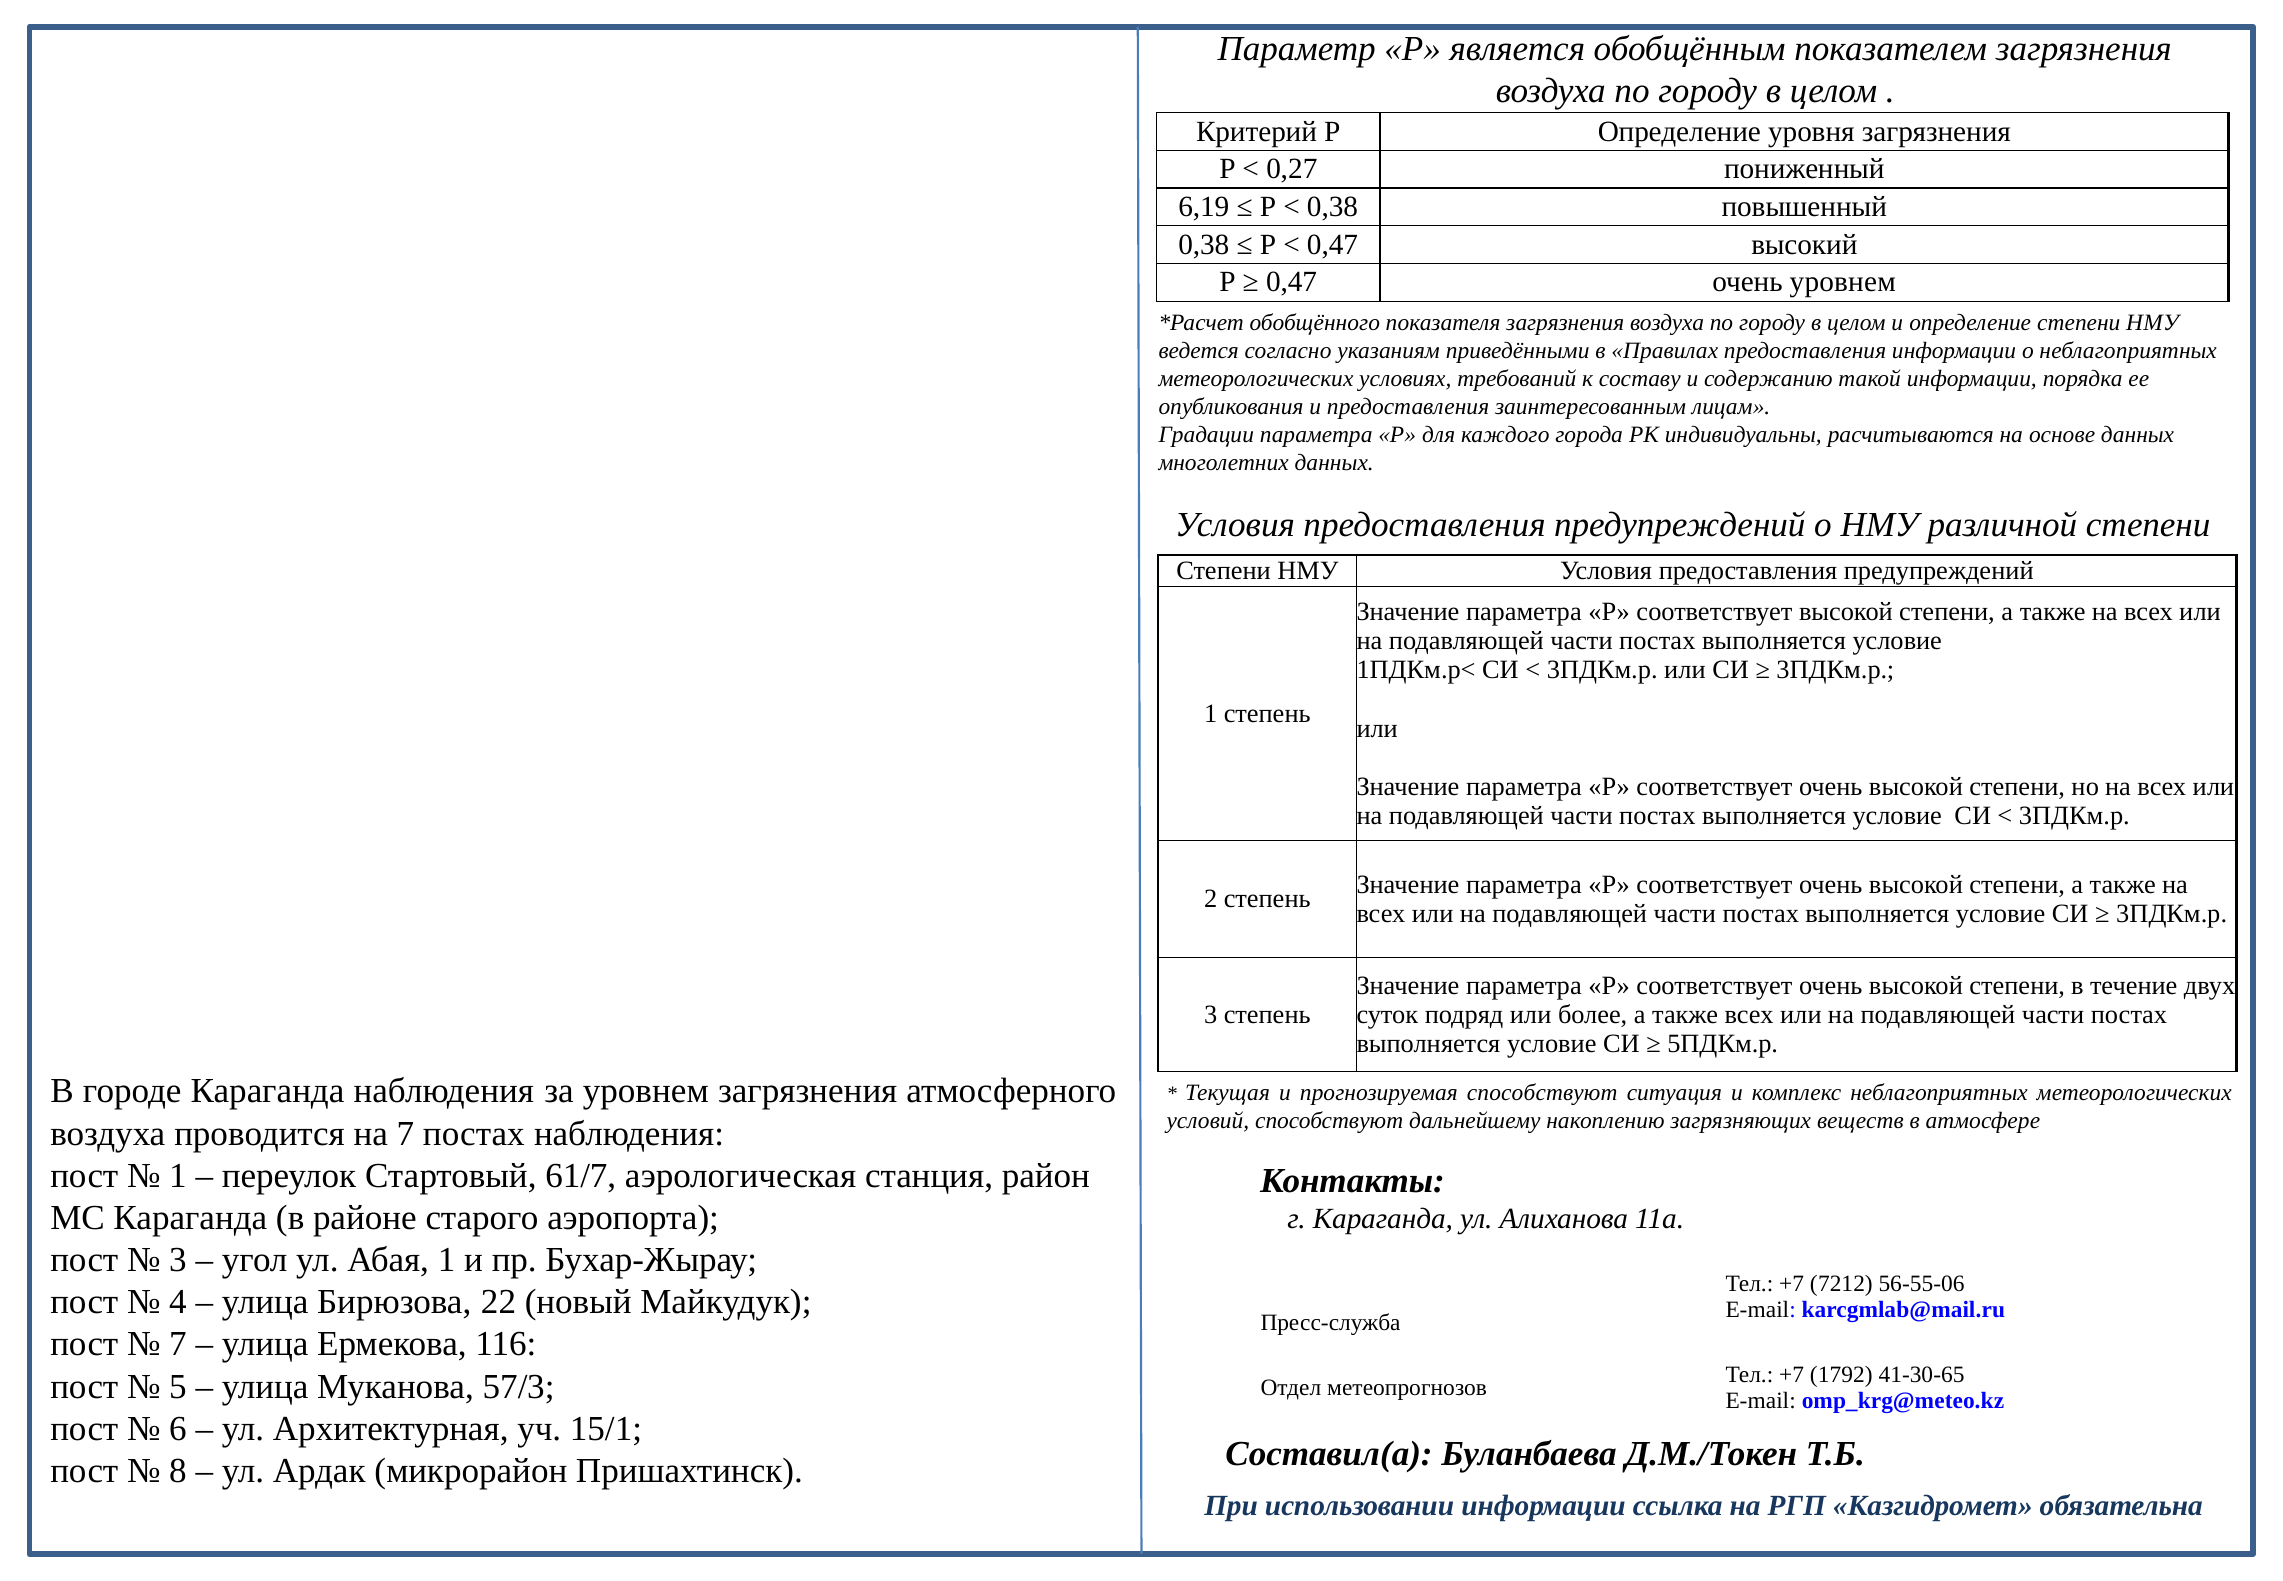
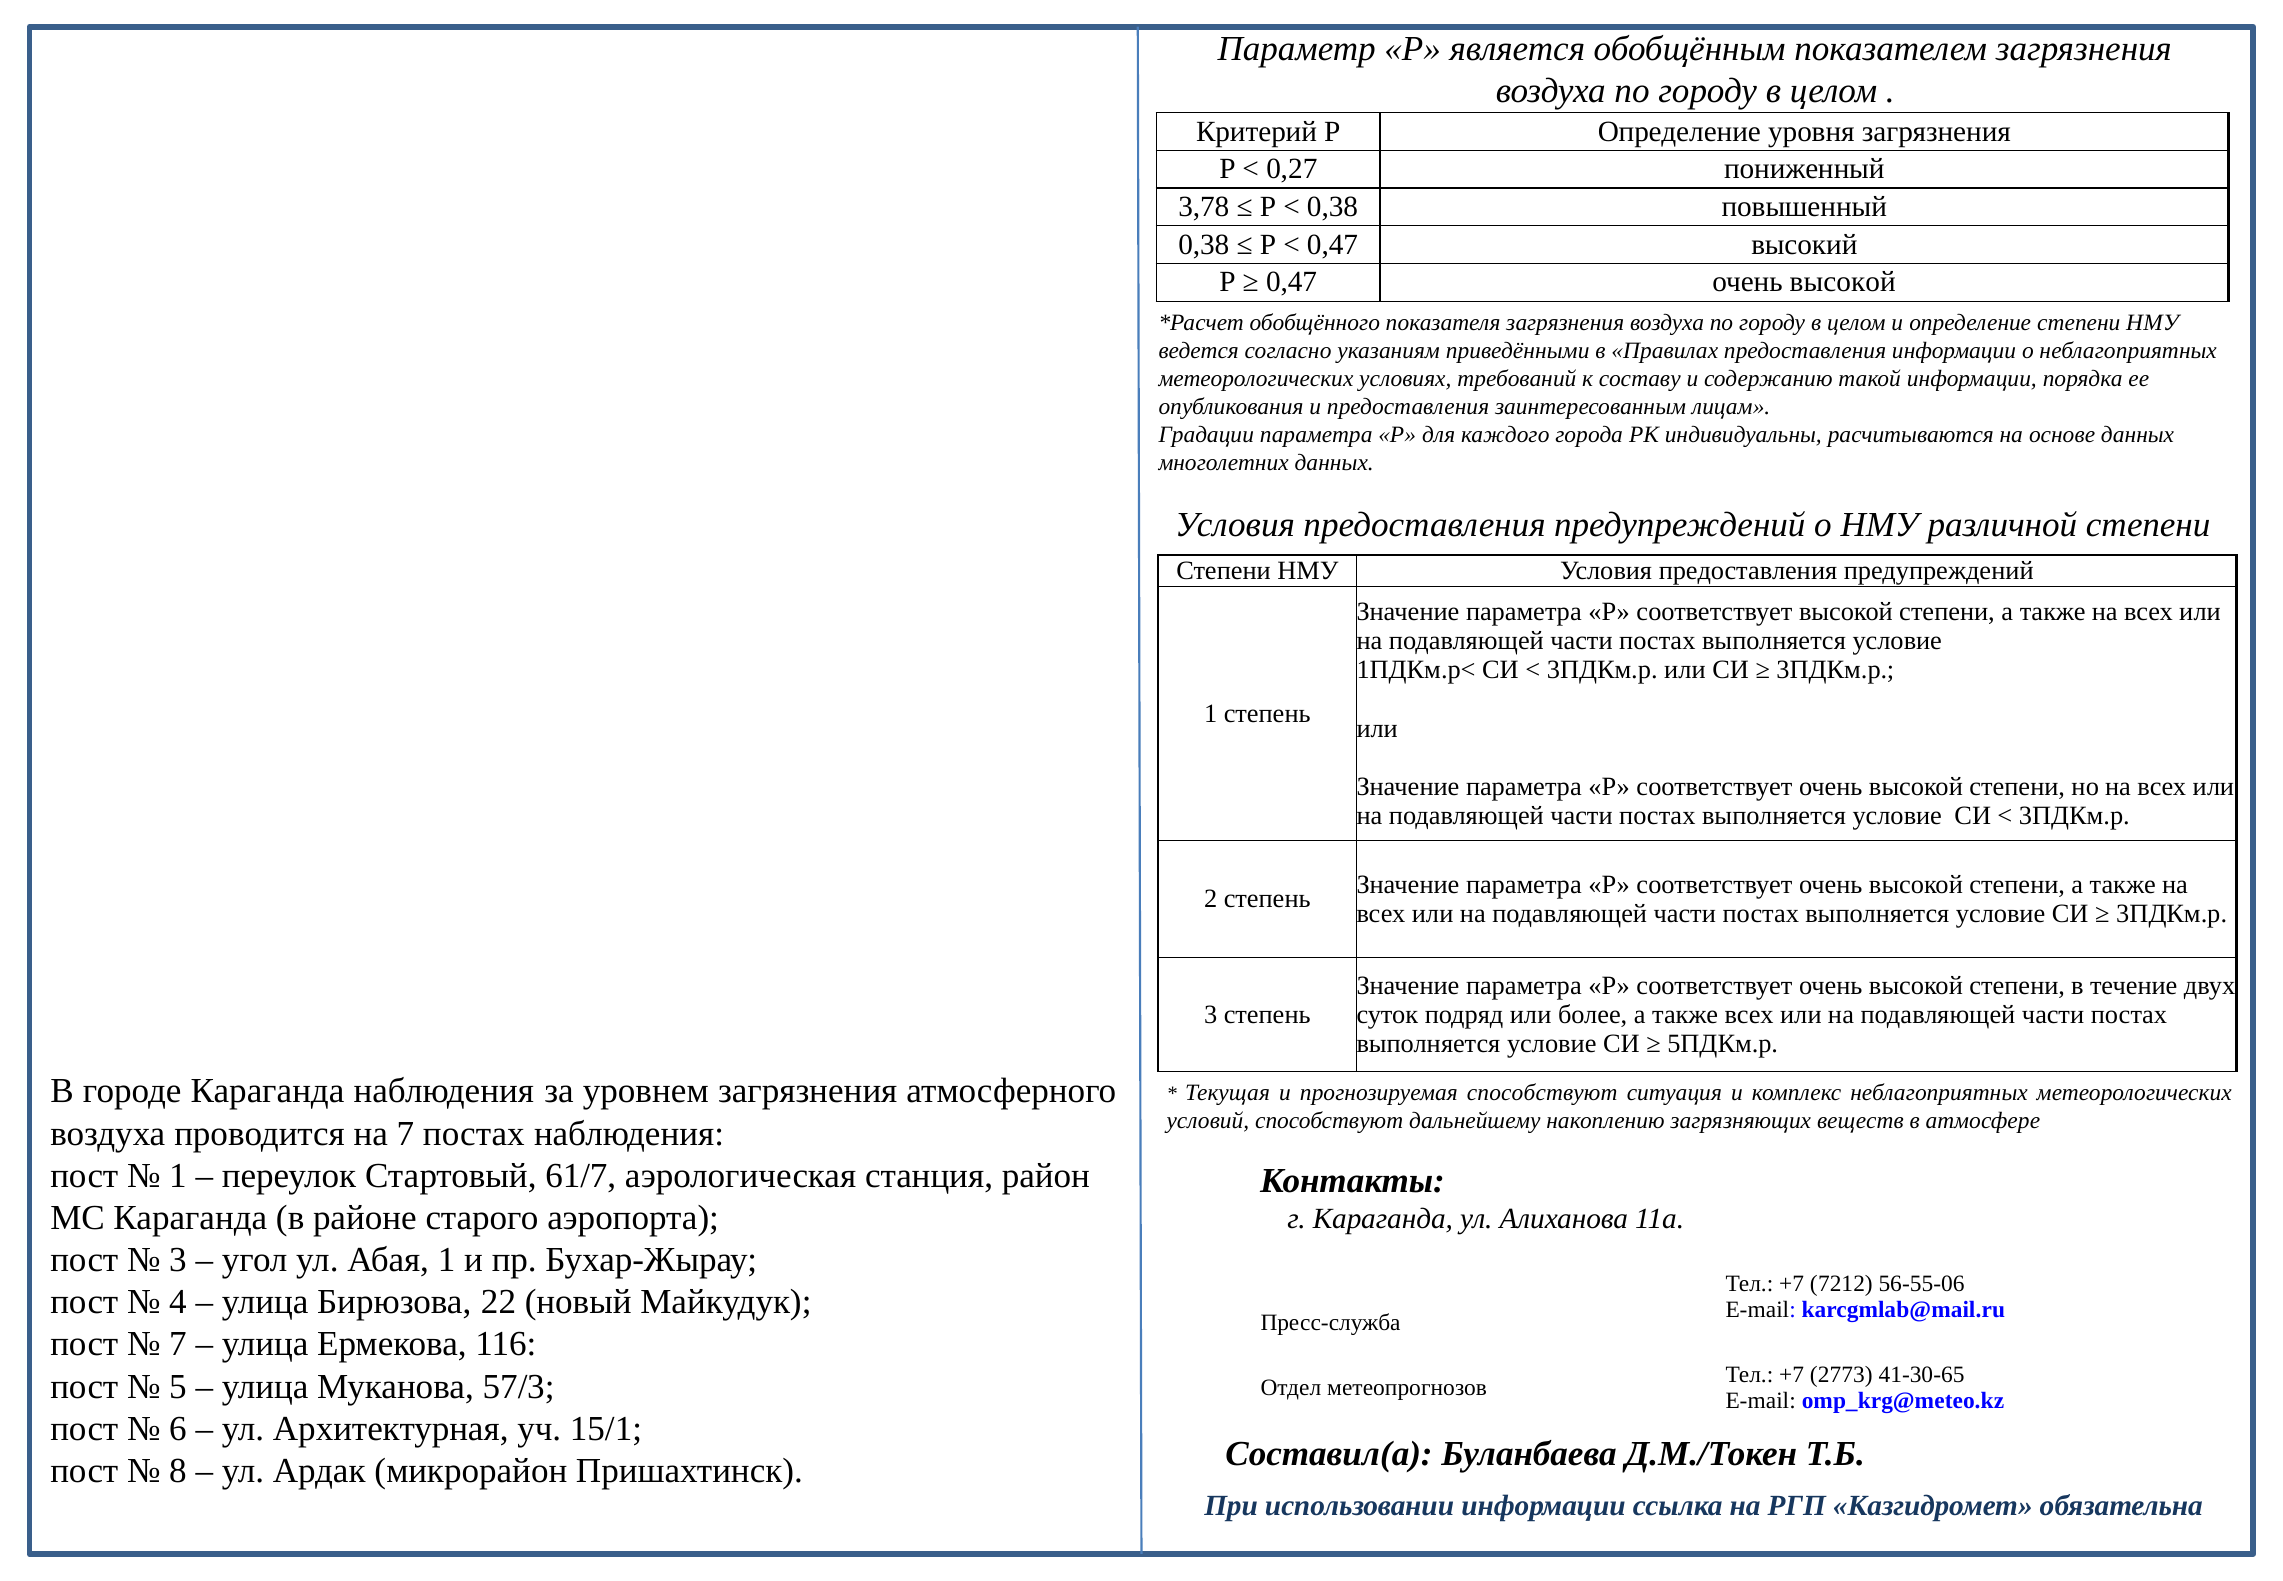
6,19: 6,19 -> 3,78
0,47 очень уровнем: уровнем -> высокой
1792: 1792 -> 2773
